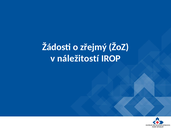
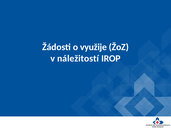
zřejmý: zřejmý -> využije
